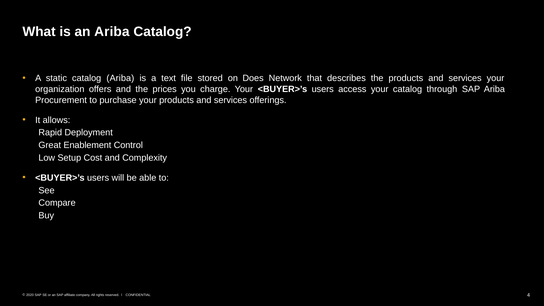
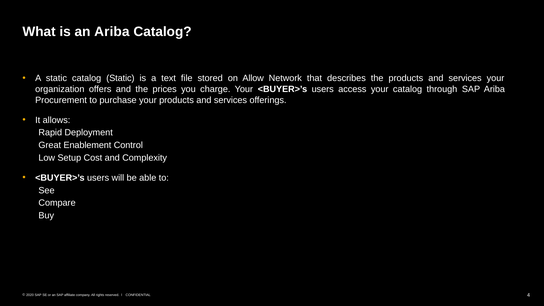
catalog Ariba: Ariba -> Static
Does: Does -> Allow
